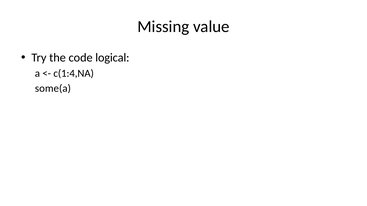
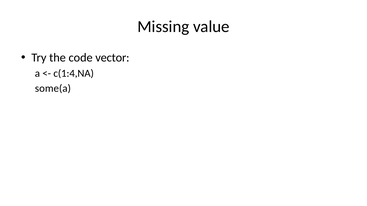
logical: logical -> vector
